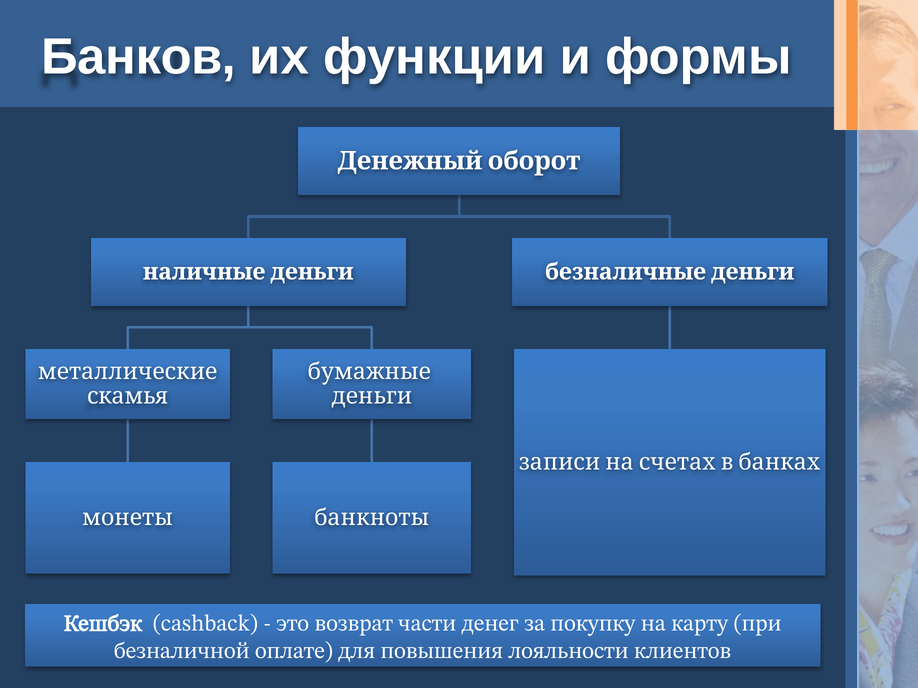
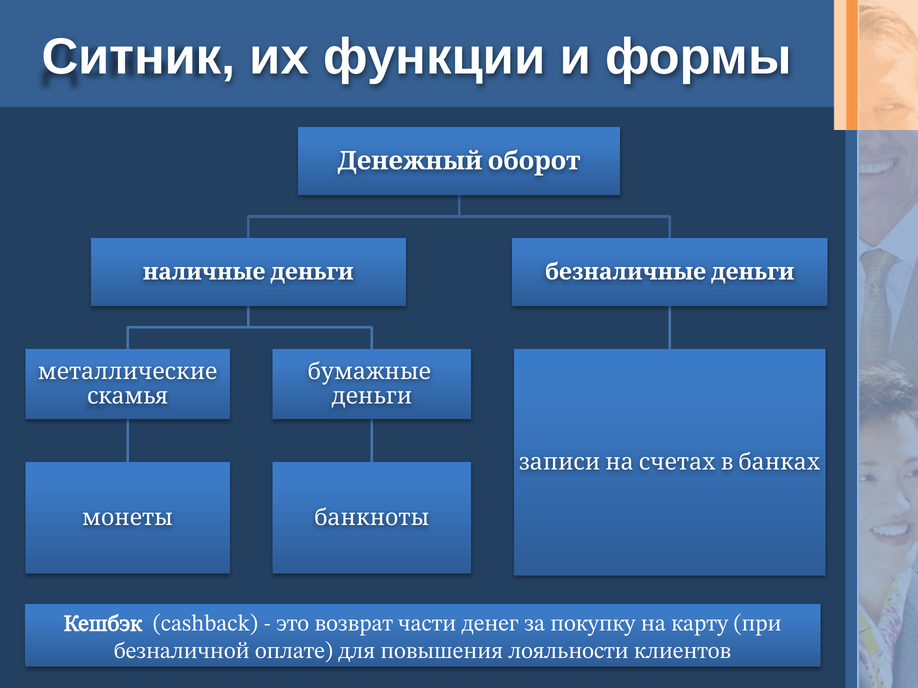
Банков: Банков -> Ситник
